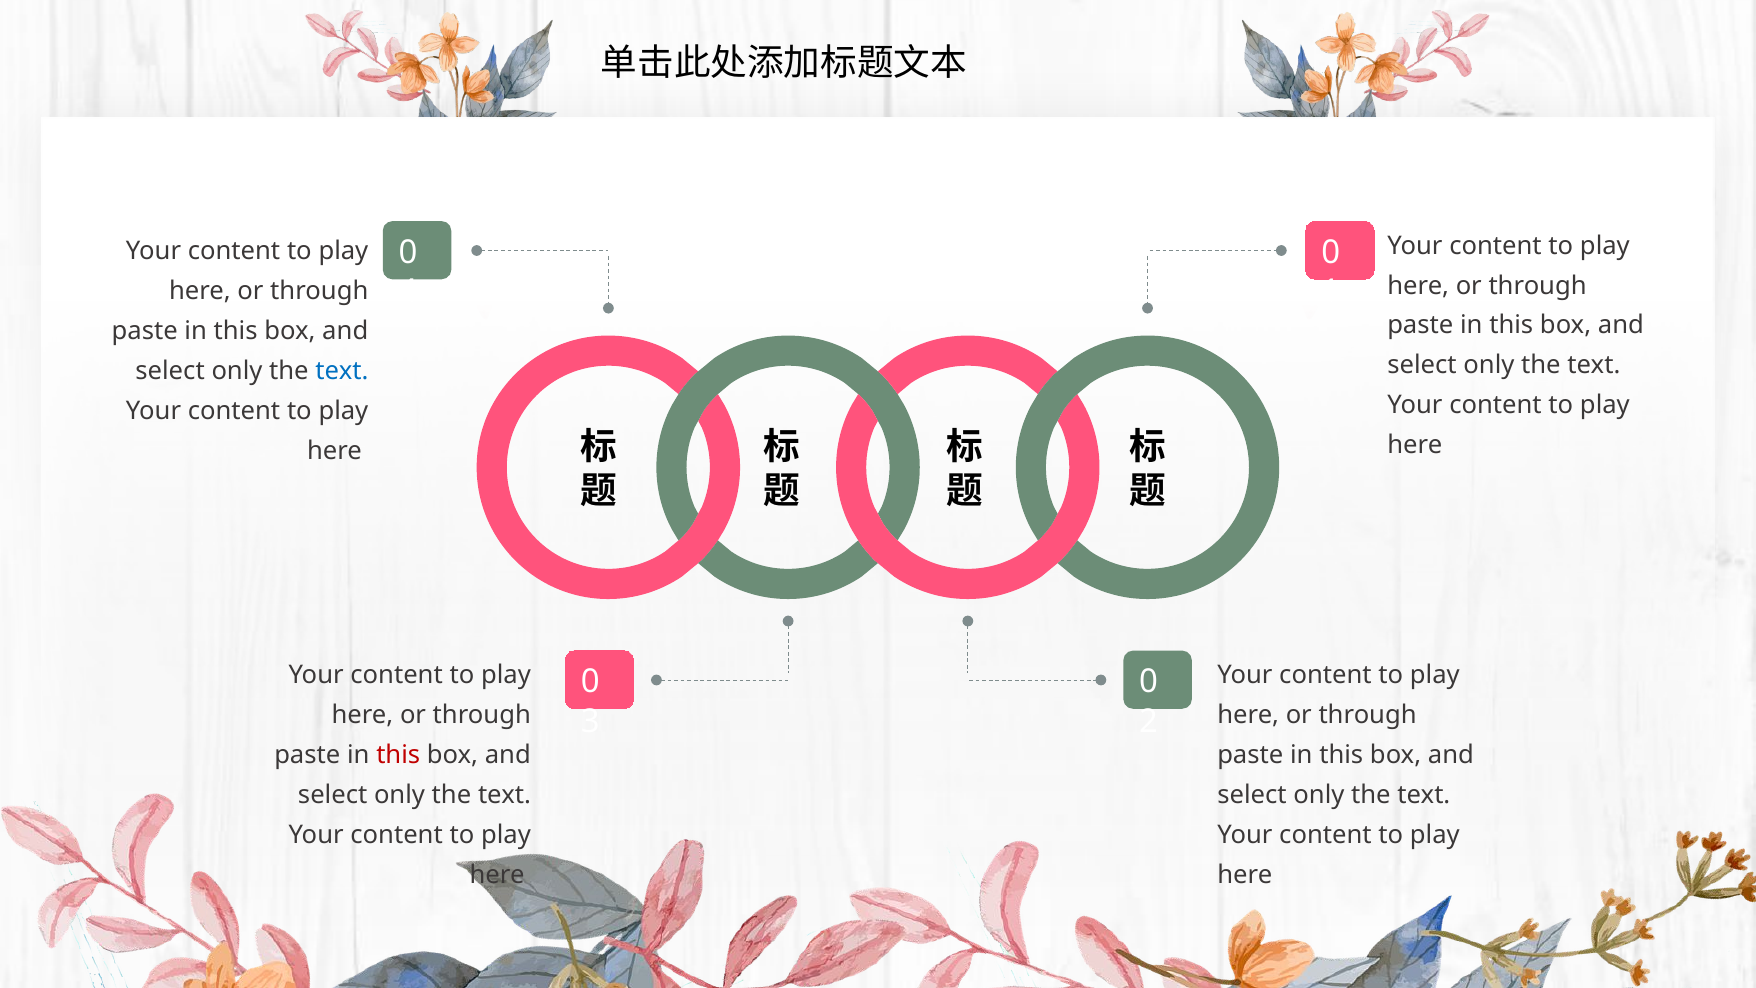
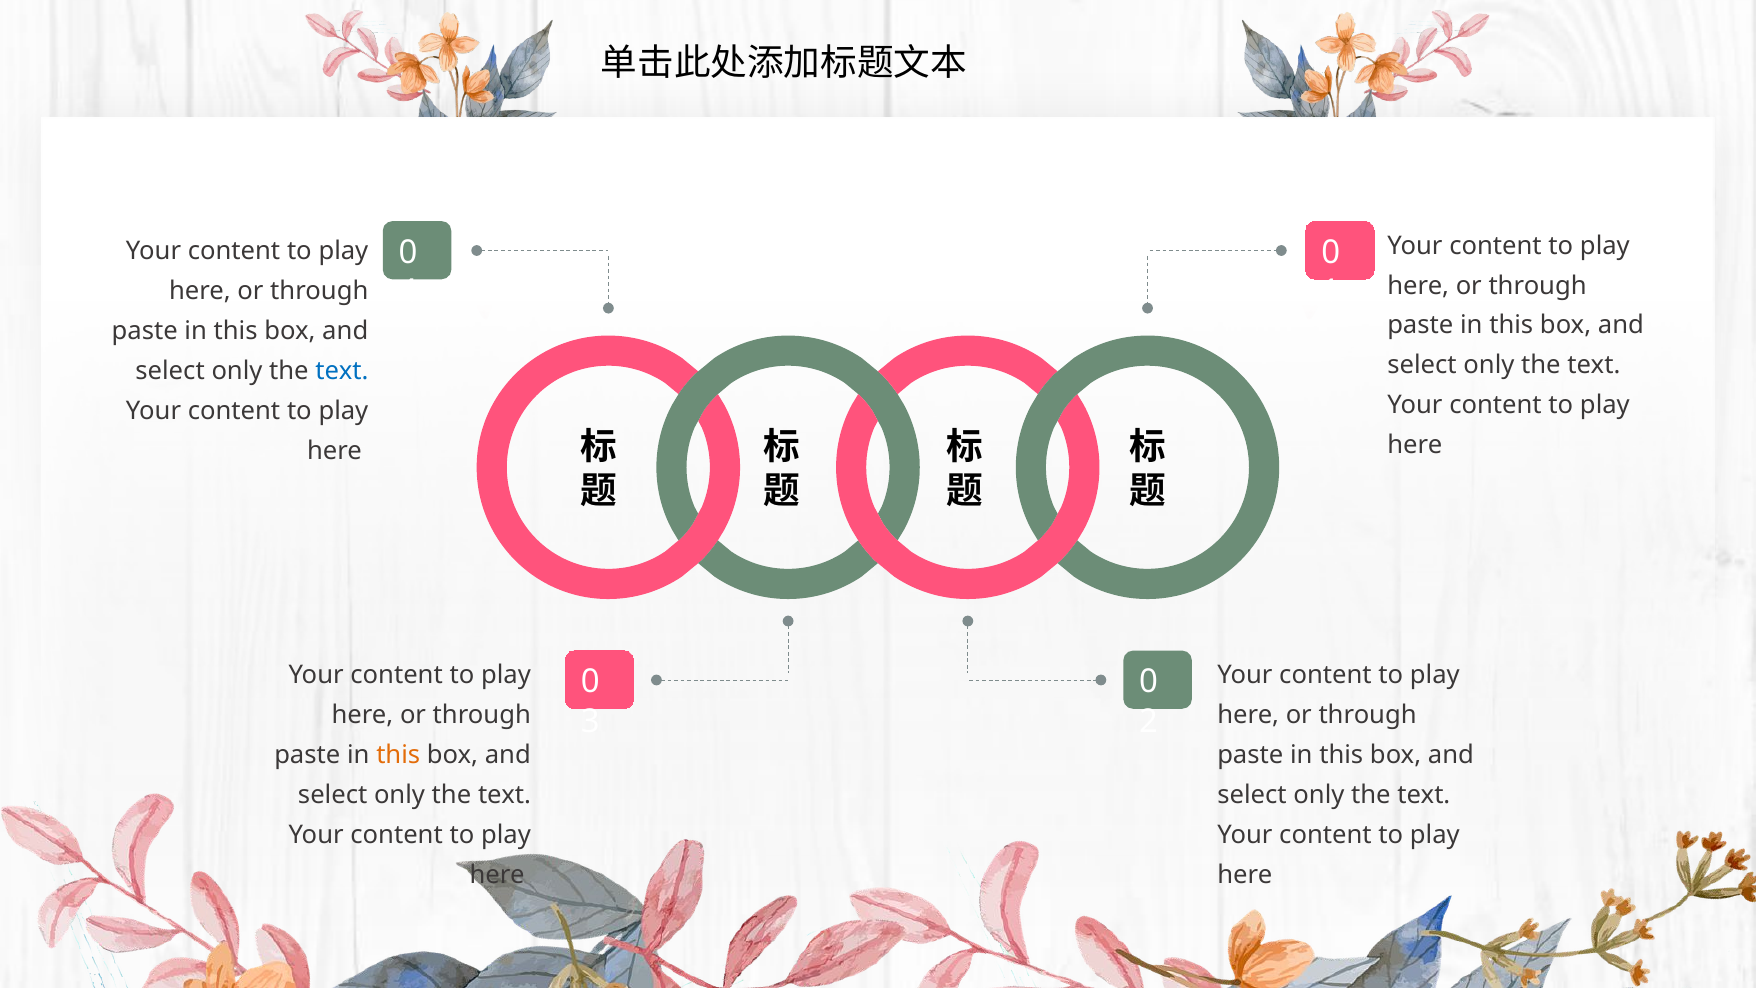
this at (398, 755) colour: red -> orange
